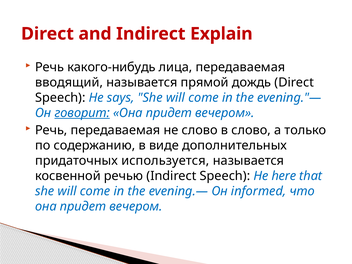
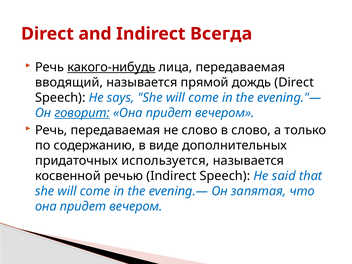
Explain: Explain -> Всегда
какого-нибудь underline: none -> present
here: here -> said
informed: informed -> запятая
